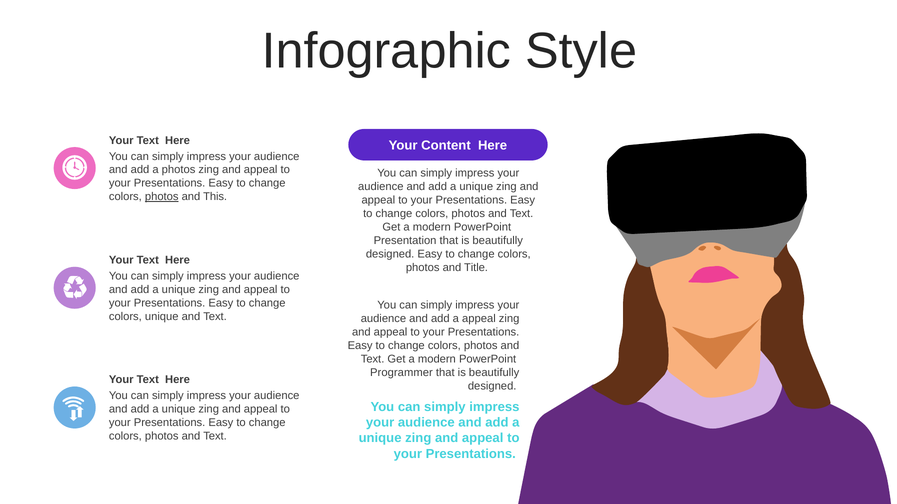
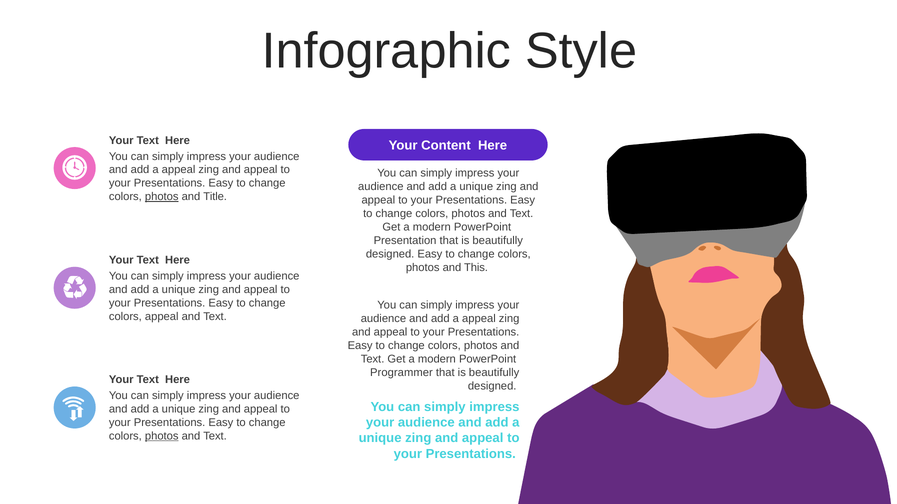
photos at (179, 170): photos -> appeal
This: This -> Title
Title: Title -> This
colors unique: unique -> appeal
photos at (162, 437) underline: none -> present
